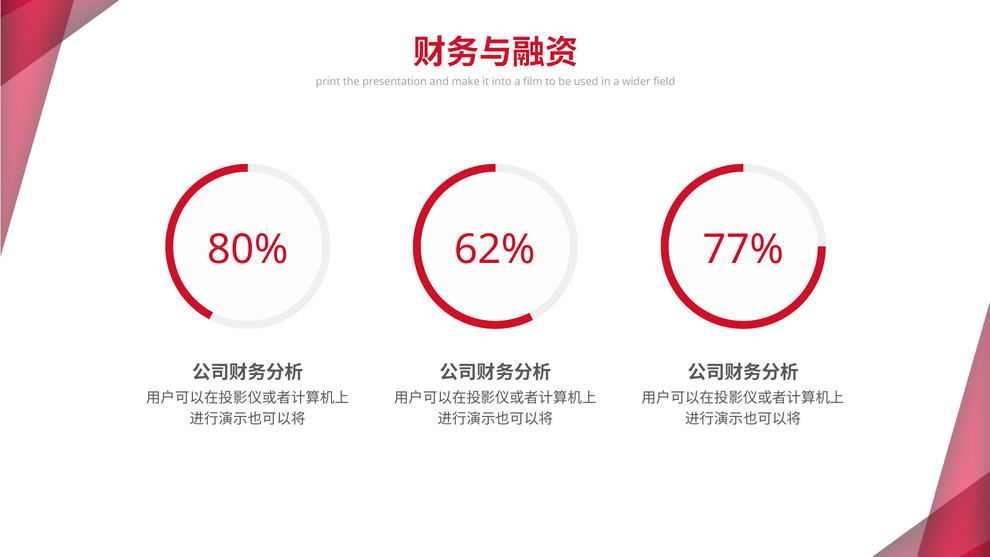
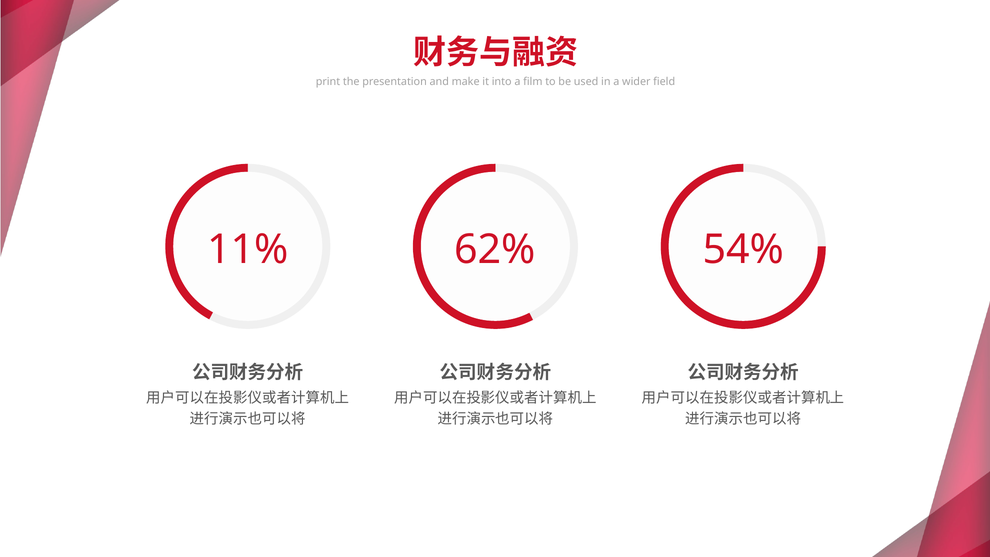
80%: 80% -> 11%
77%: 77% -> 54%
